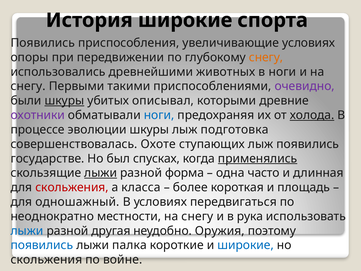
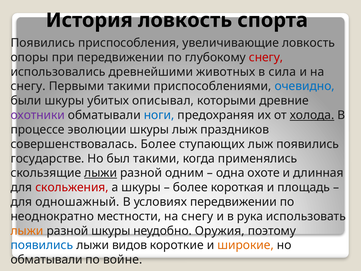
История широкие: широкие -> ловкость
увеличивающие условиях: условиях -> ловкость
снегу at (266, 57) colour: orange -> red
в ноги: ноги -> сила
очевидно colour: purple -> blue
шкуры at (64, 101) underline: present -> none
подготовка: подготовка -> праздников
совершенствовалась Охоте: Охоте -> Более
был спусках: спусках -> такими
применялись underline: present -> none
форма: форма -> одним
часто: часто -> охоте
а класса: класса -> шкуры
условиях передвигаться: передвигаться -> передвижении
лыжи at (27, 231) colour: blue -> orange
разной другая: другая -> шкуры
палка: палка -> видов
широкие at (246, 245) colour: blue -> orange
скольжения at (46, 259): скольжения -> обматывали
